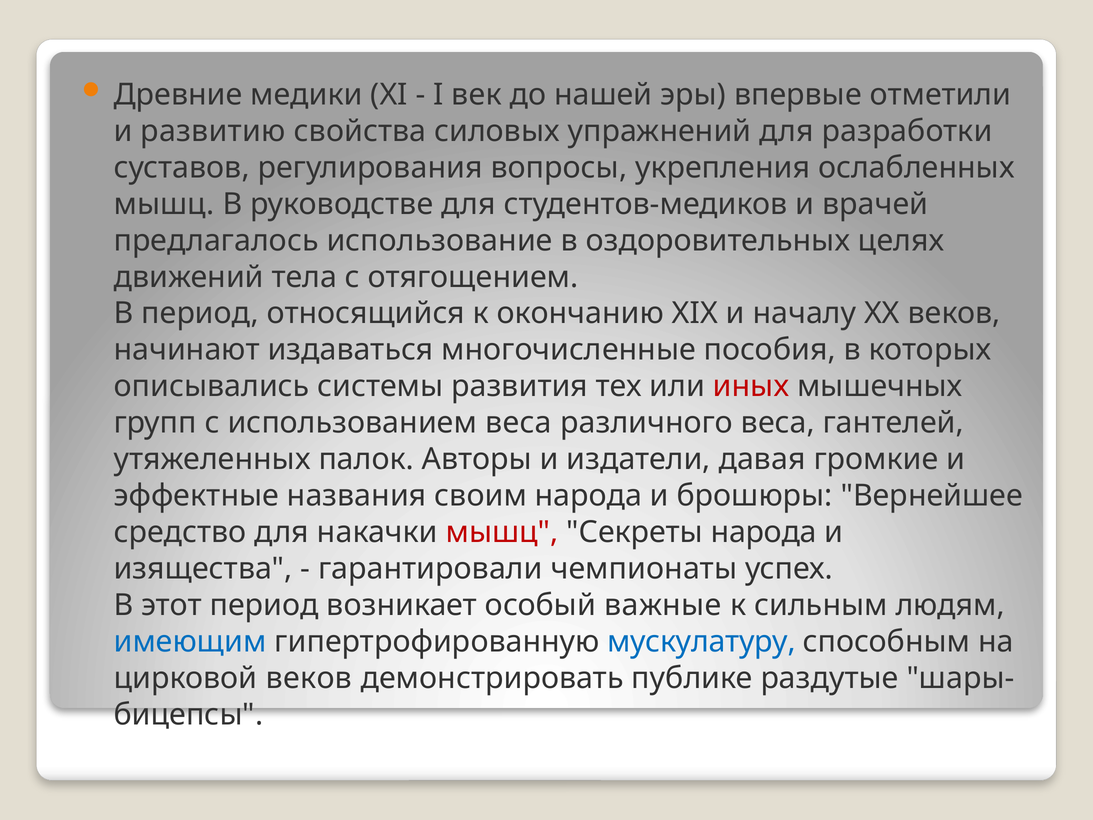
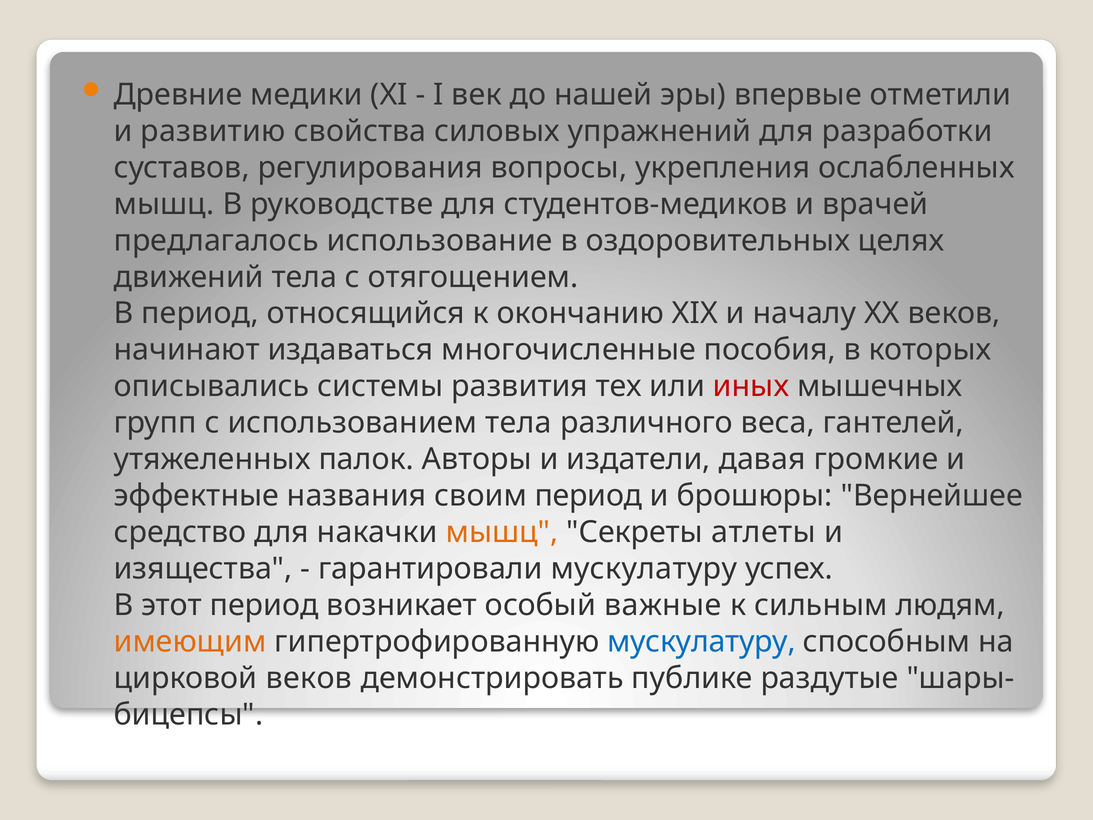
использованием веса: веса -> тела
своим народа: народа -> период
мышц at (502, 532) colour: red -> orange
Секреты народа: народа -> атлеты
гарантировали чемпионаты: чемпионаты -> мускулатуру
имеющим colour: blue -> orange
